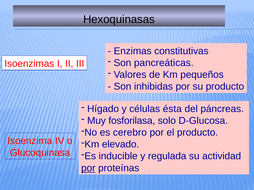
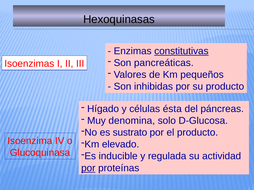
constitutivas underline: none -> present
fosforilasa: fosforilasa -> denomina
cerebro: cerebro -> sustrato
